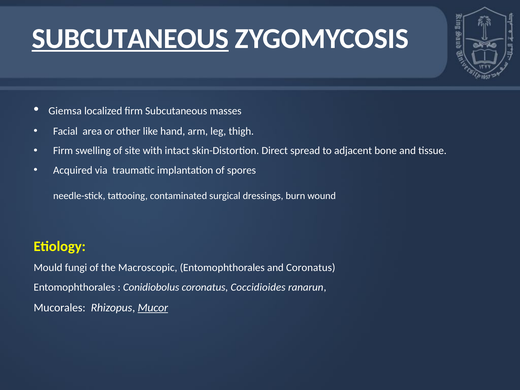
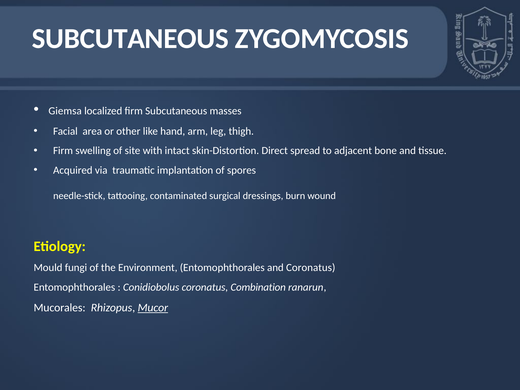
SUBCUTANEOUS at (130, 38) underline: present -> none
Macroscopic: Macroscopic -> Environment
Coccidioides: Coccidioides -> Combination
